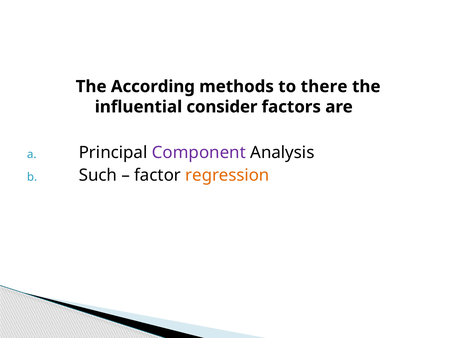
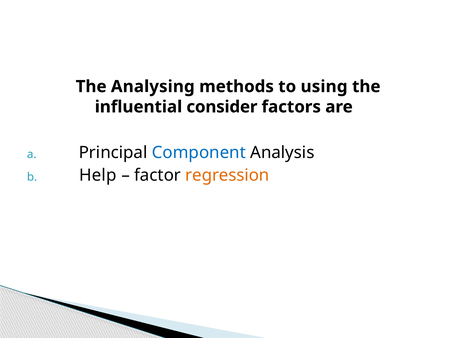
According: According -> Analysing
there: there -> using
Component colour: purple -> blue
Such: Such -> Help
